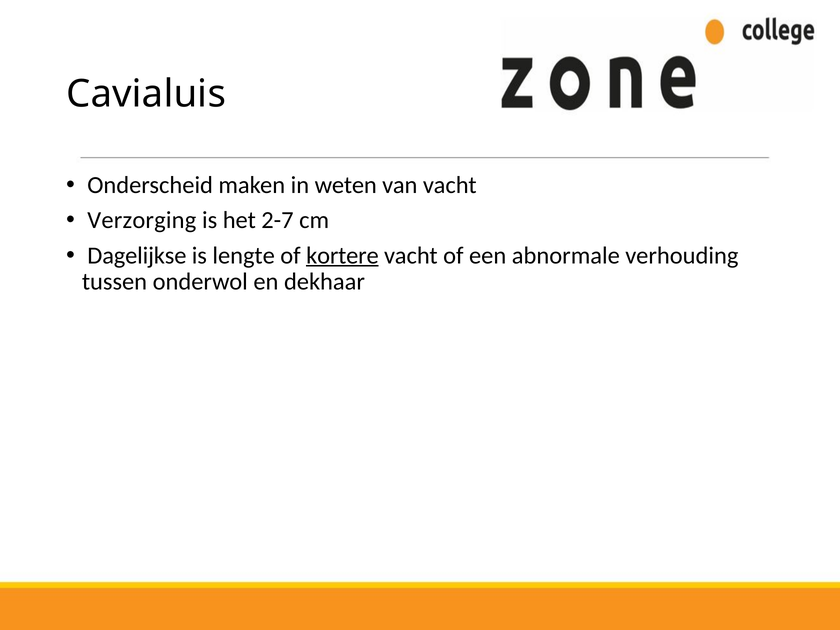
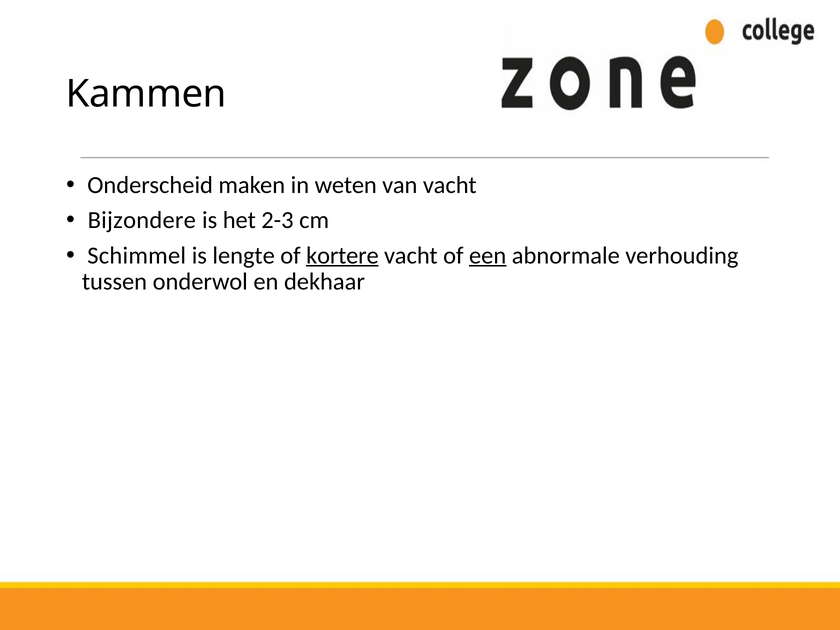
Cavialuis: Cavialuis -> Kammen
Verzorging: Verzorging -> Bijzondere
2-7: 2-7 -> 2-3
Dagelijkse: Dagelijkse -> Schimmel
een underline: none -> present
